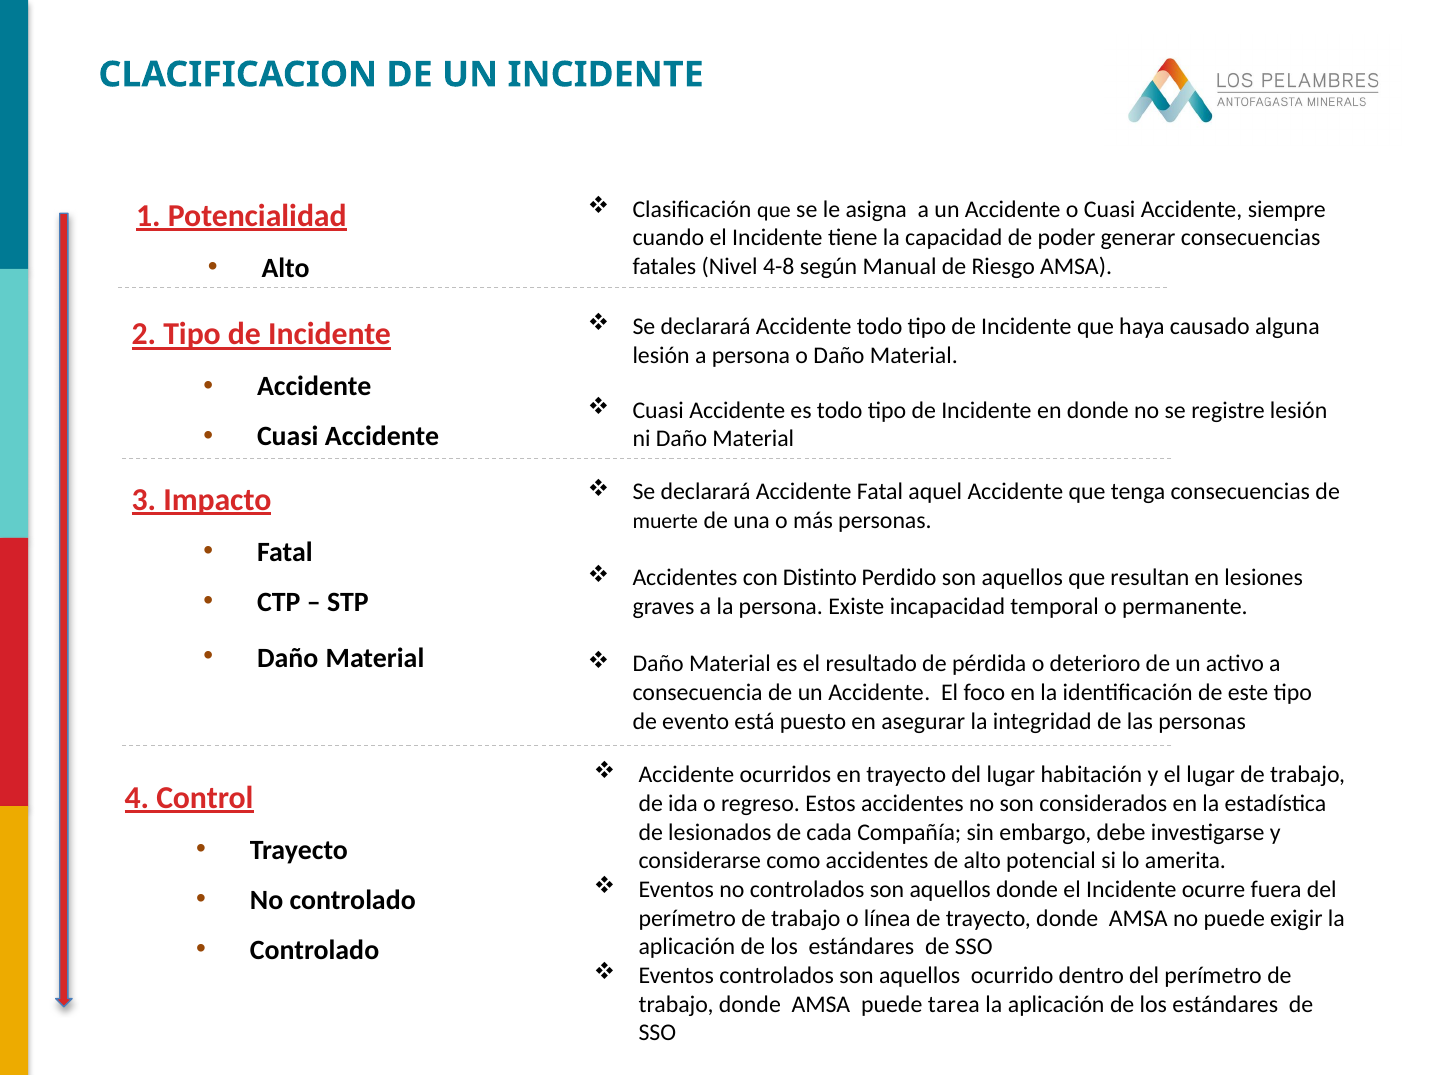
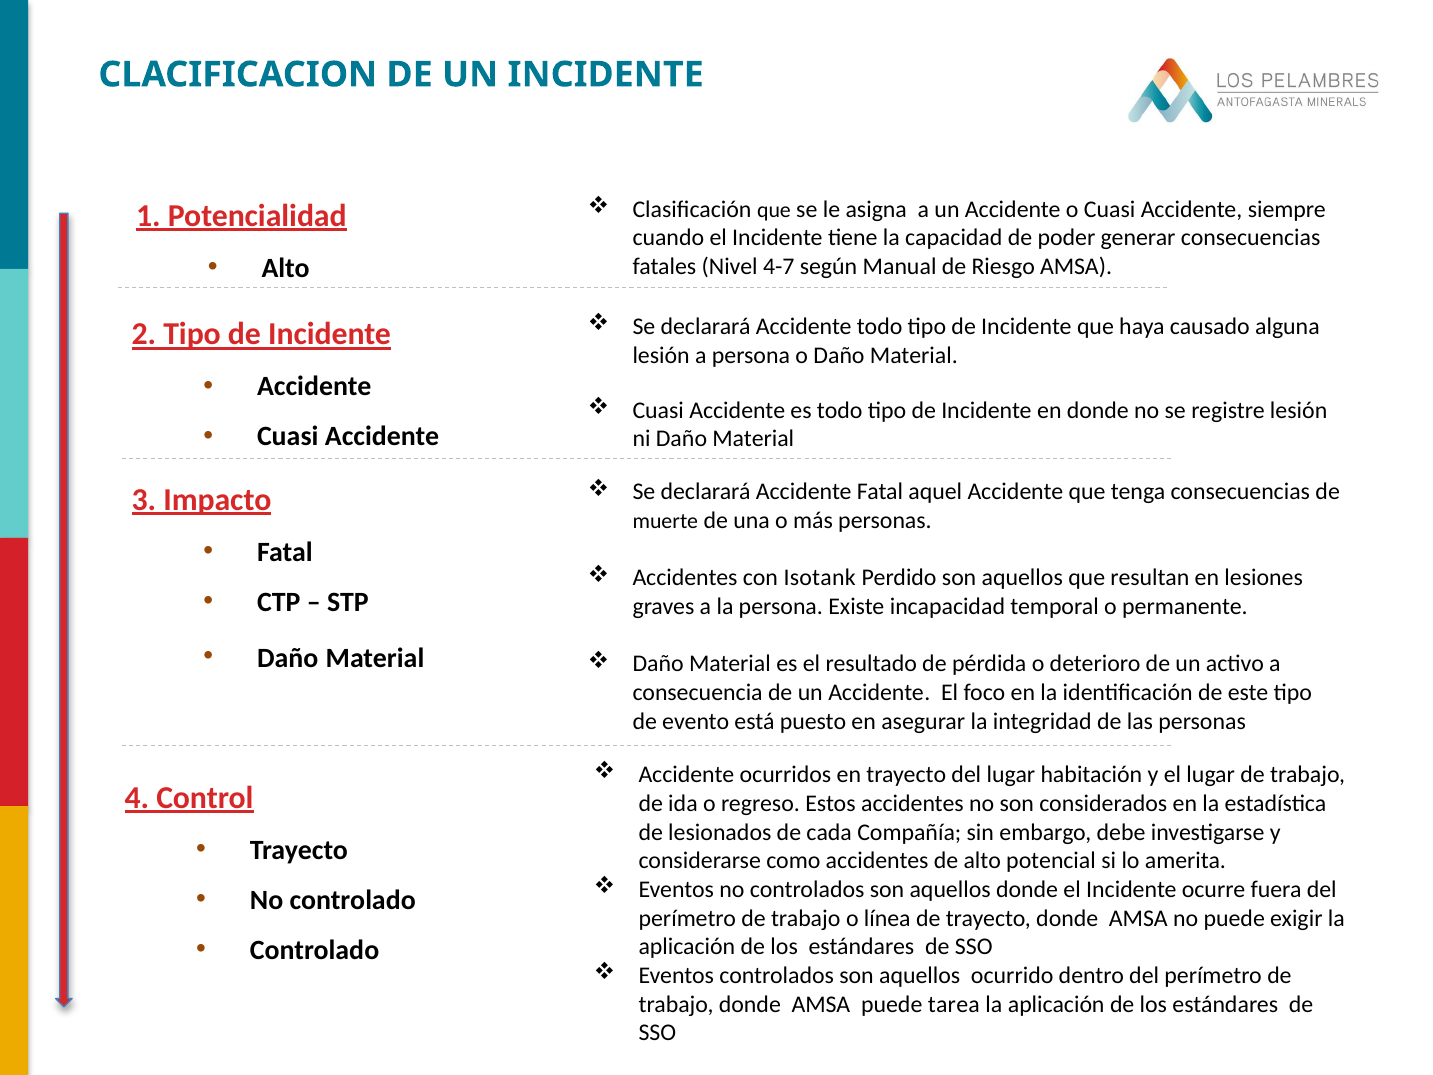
4-8: 4-8 -> 4-7
Distinto: Distinto -> Isotank
